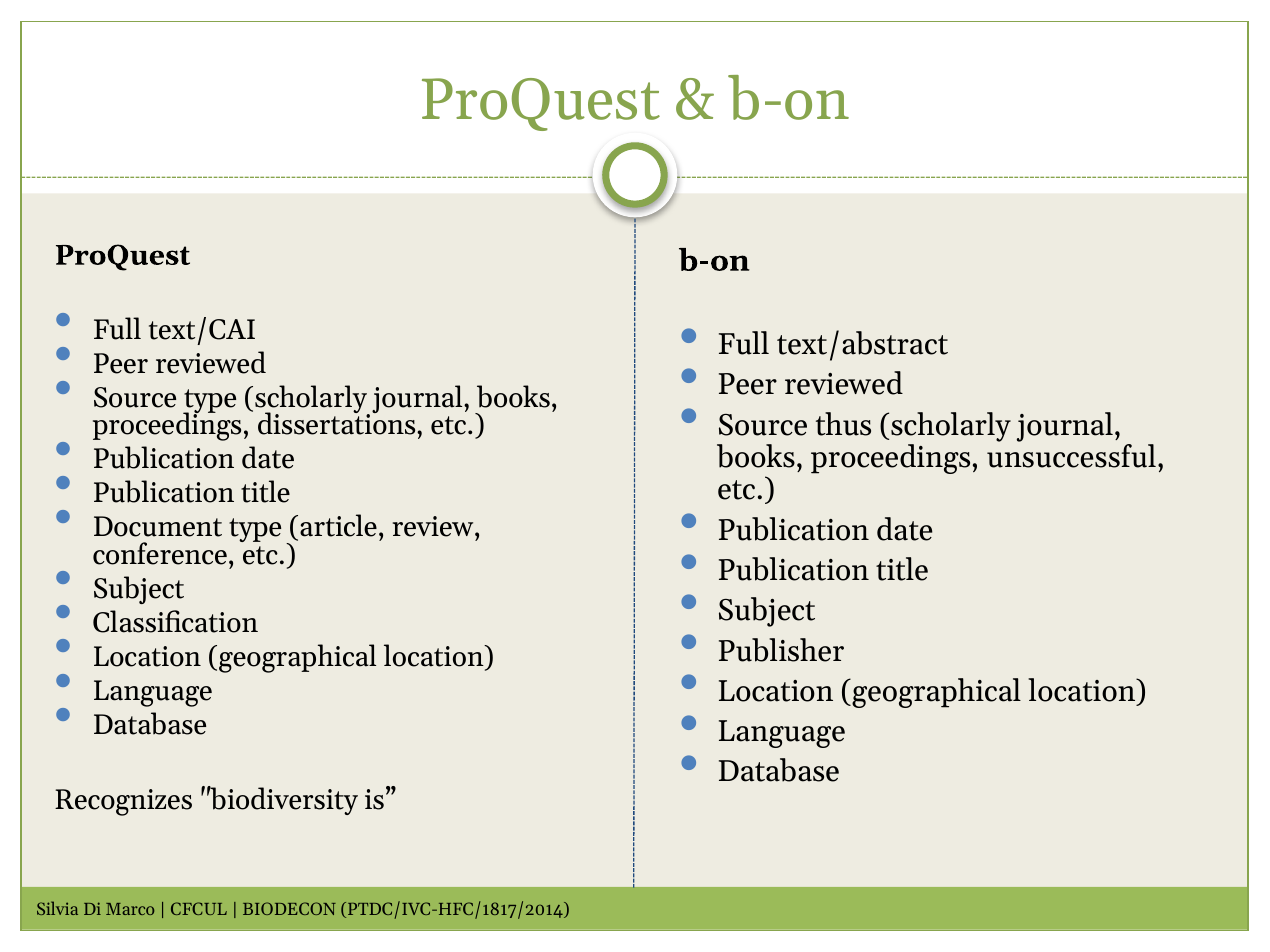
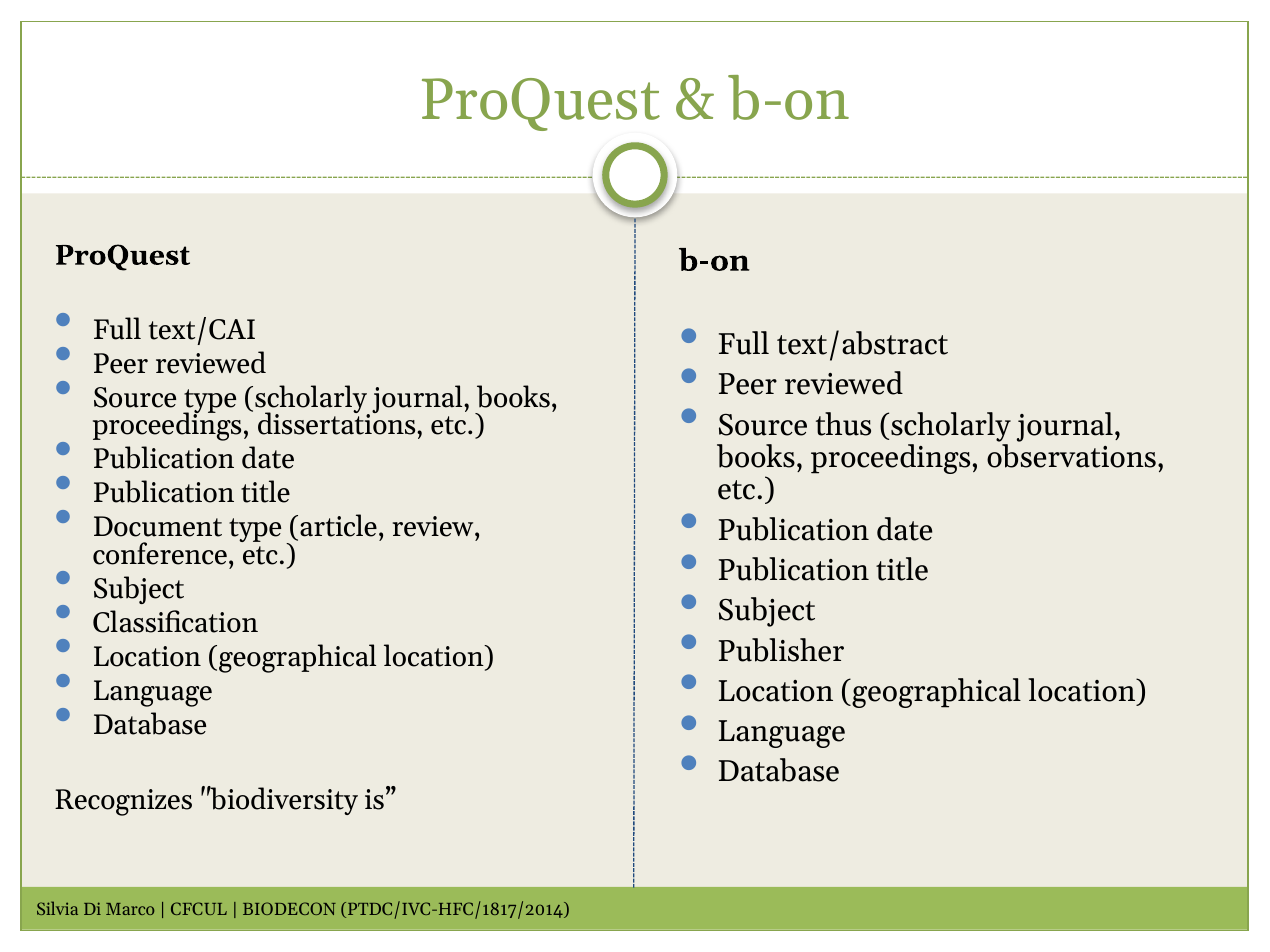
unsuccessful: unsuccessful -> observations
